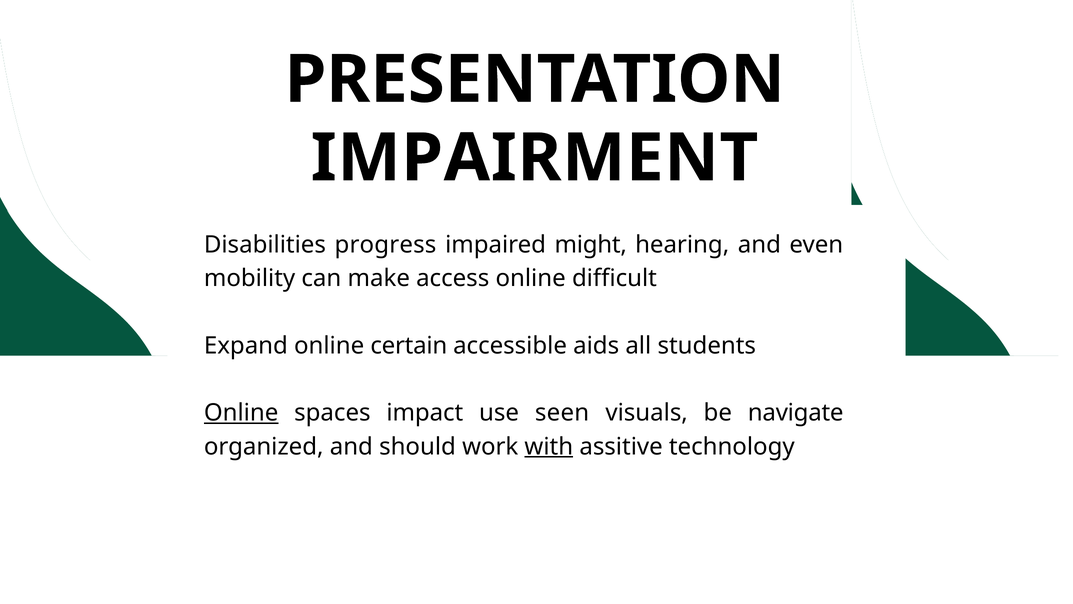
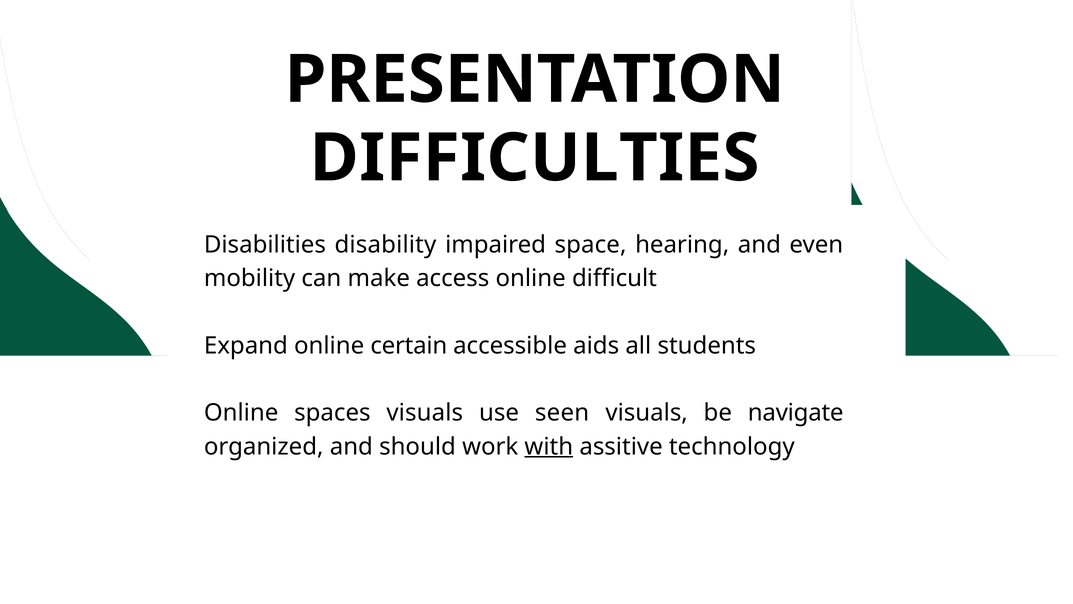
IMPAIRMENT: IMPAIRMENT -> DIFFICULTIES
progress: progress -> disability
might: might -> space
Online at (241, 413) underline: present -> none
spaces impact: impact -> visuals
